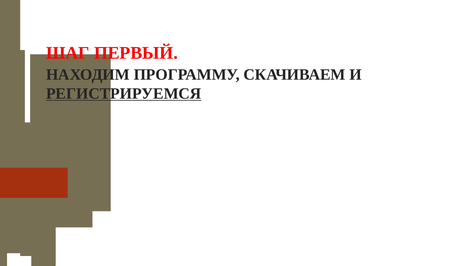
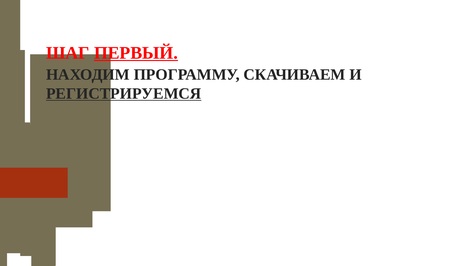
ПЕРВЫЙ underline: none -> present
